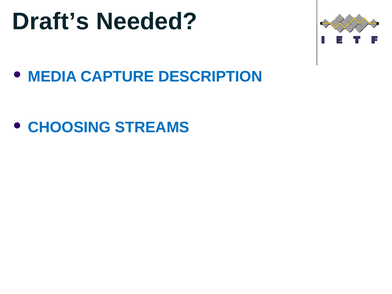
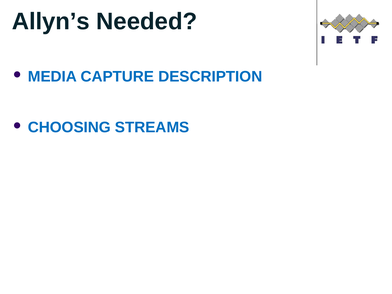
Draft’s: Draft’s -> Allyn’s
